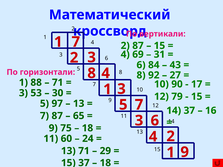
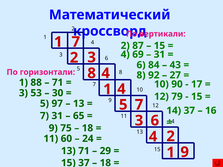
3 at (121, 89): 3 -> 4
7 87: 87 -> 31
